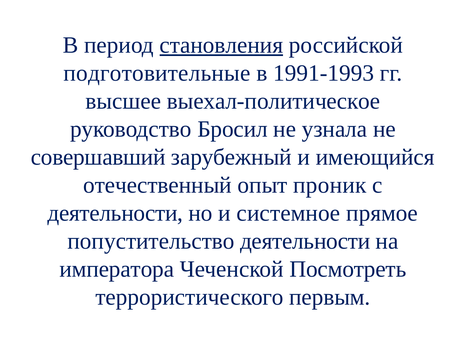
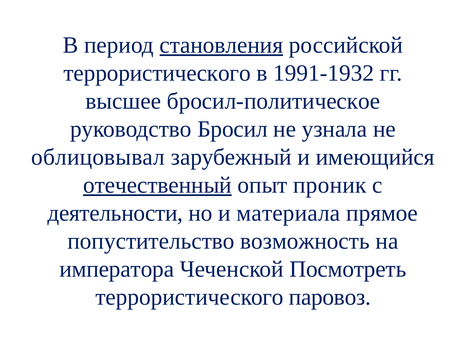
подготовительные at (157, 73): подготовительные -> террористического
1991-1993: 1991-1993 -> 1991-1932
выехал-политическое: выехал-политическое -> бросил-политическое
совершавший: совершавший -> облицовывал
отечественный underline: none -> present
системное: системное -> материала
попустительство деятельности: деятельности -> возможность
первым: первым -> паровоз
